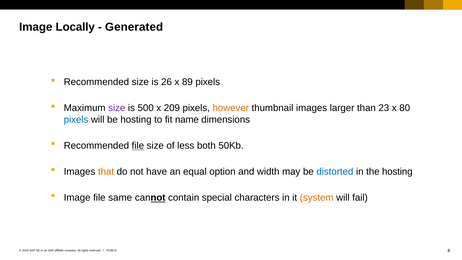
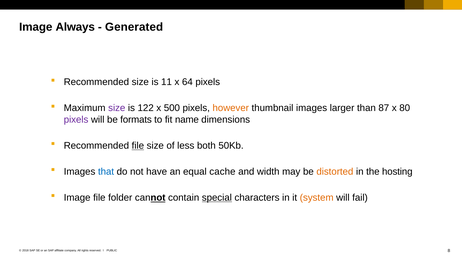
Locally: Locally -> Always
26: 26 -> 11
89: 89 -> 64
500: 500 -> 122
209: 209 -> 500
23: 23 -> 87
pixels at (76, 120) colour: blue -> purple
be hosting: hosting -> formats
that colour: orange -> blue
option: option -> cache
distorted colour: blue -> orange
same: same -> folder
special underline: none -> present
